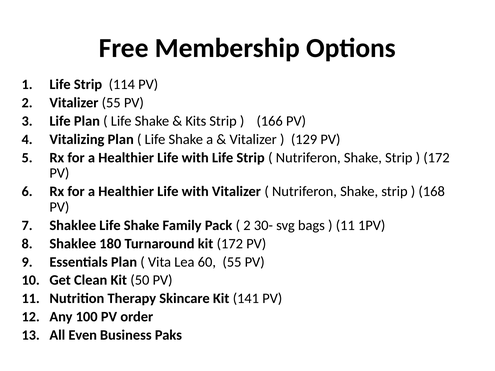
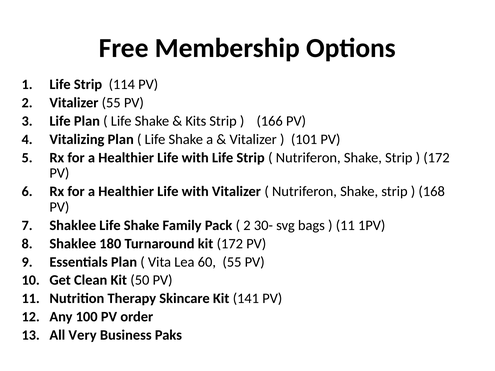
129: 129 -> 101
Even: Even -> Very
